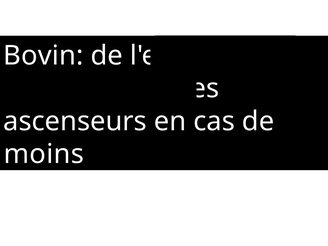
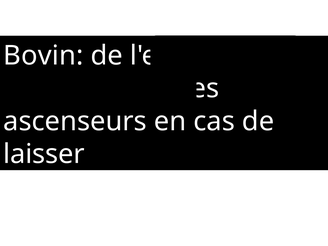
moins: moins -> laisser
